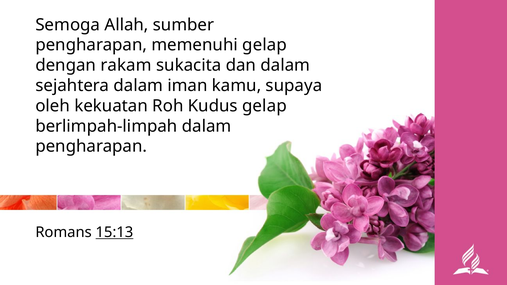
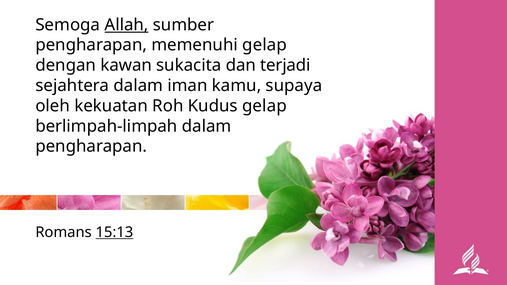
Allah underline: none -> present
rakam: rakam -> kawan
dan dalam: dalam -> terjadi
